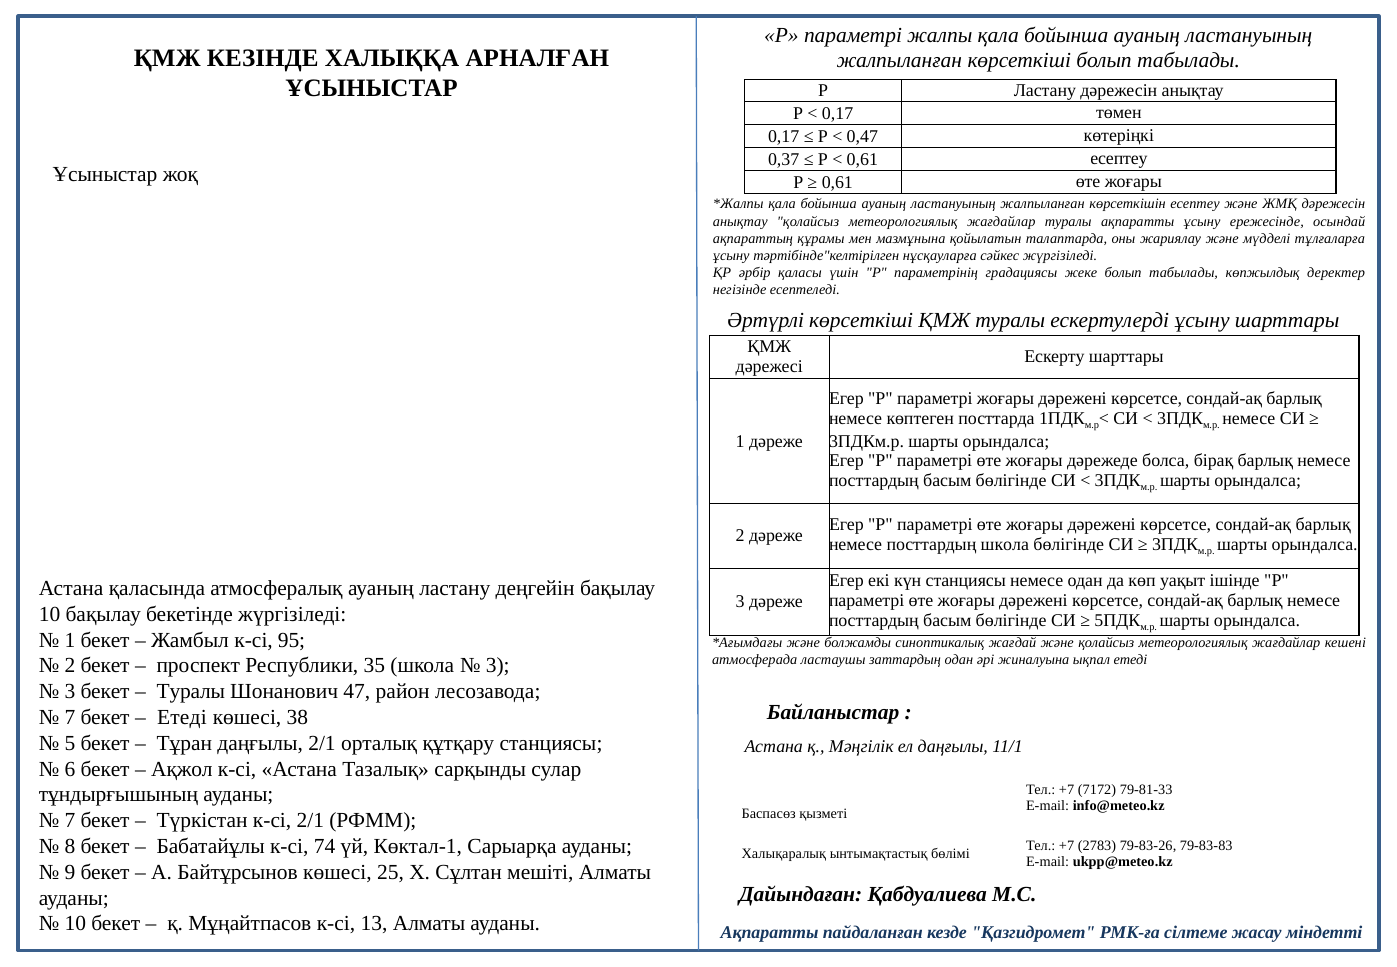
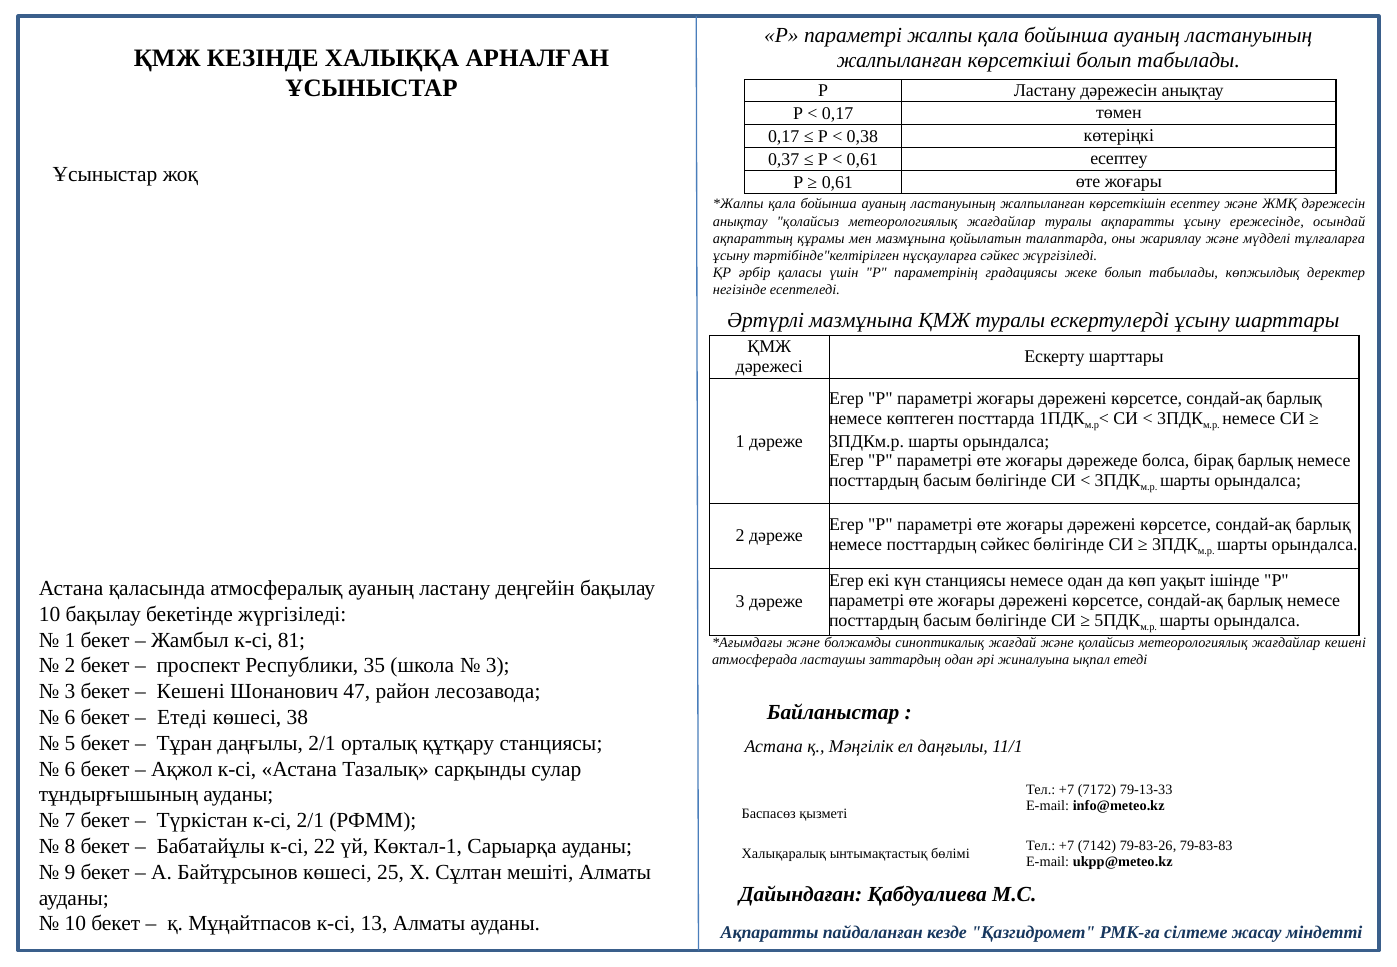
0,47: 0,47 -> 0,38
Әртүрлі көрсеткіші: көрсеткіші -> мазмұнына
посттардың школа: школа -> сәйкес
95: 95 -> 81
Туралы at (191, 692): Туралы -> Кешені
7 at (70, 718): 7 -> 6
79-81-33: 79-81-33 -> 79-13-33
74: 74 -> 22
2783: 2783 -> 7142
